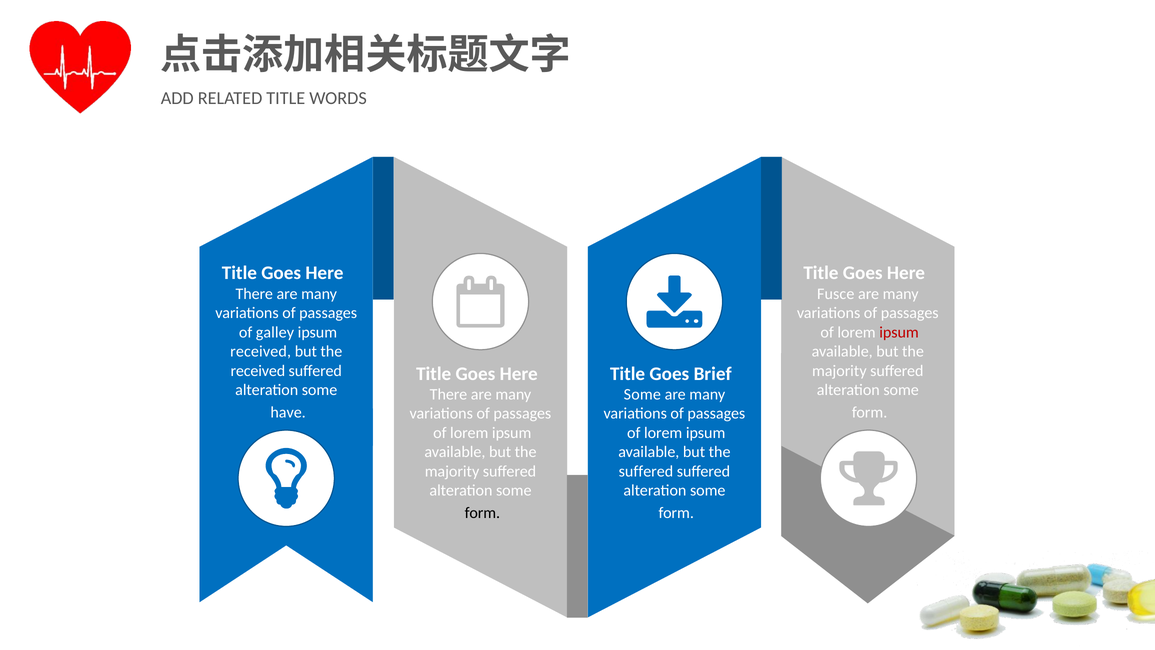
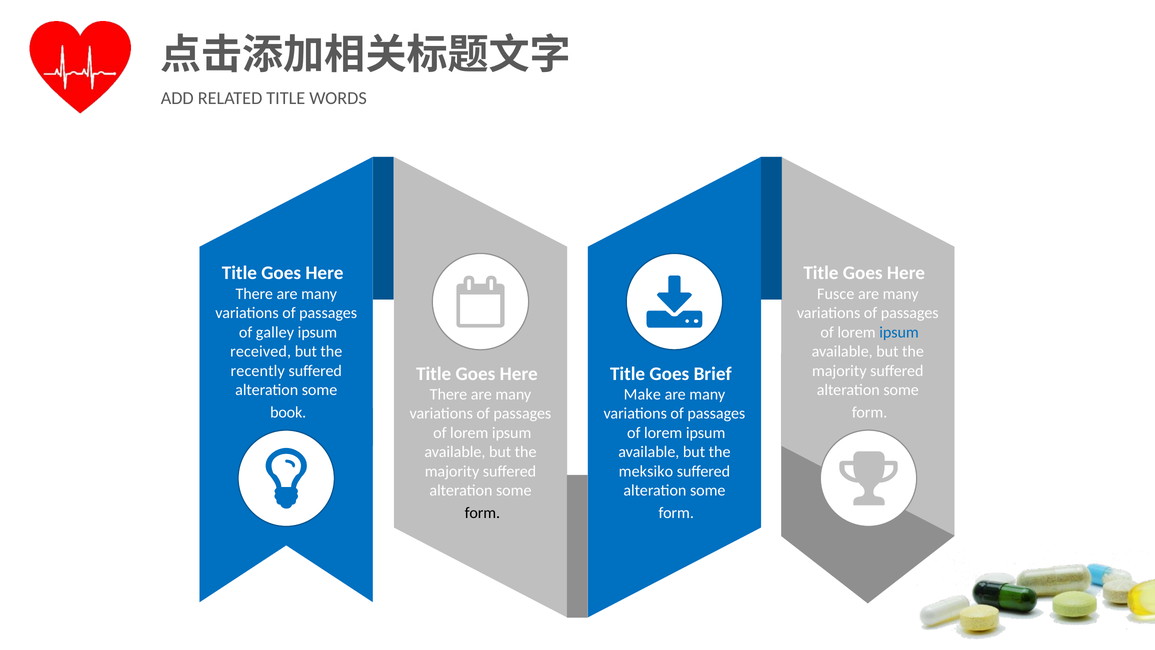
ipsum at (899, 332) colour: red -> blue
received at (258, 371): received -> recently
Some at (642, 394): Some -> Make
have: have -> book
suffered at (646, 471): suffered -> meksiko
